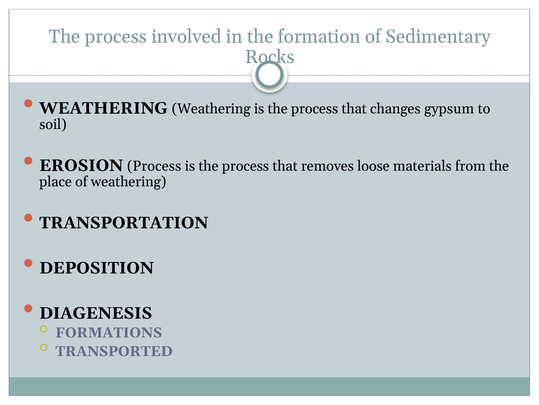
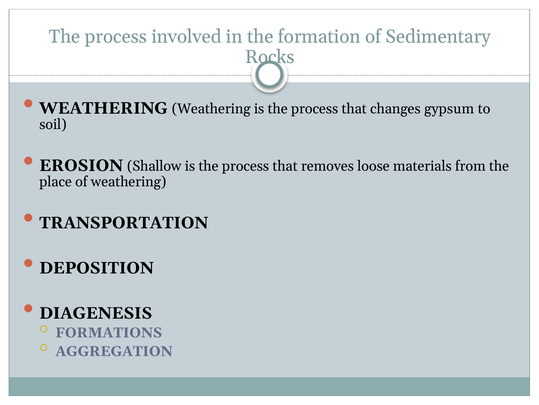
EROSION Process: Process -> Shallow
TRANSPORTED: TRANSPORTED -> AGGREGATION
